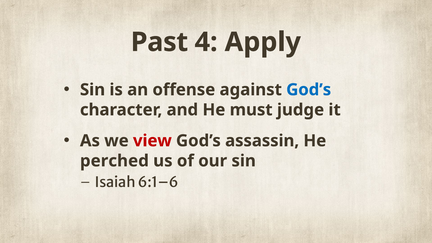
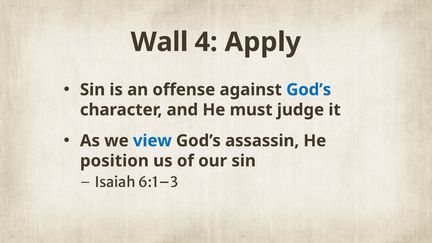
Past: Past -> Wall
view colour: red -> blue
perched: perched -> position
6:1–6: 6:1–6 -> 6:1–3
